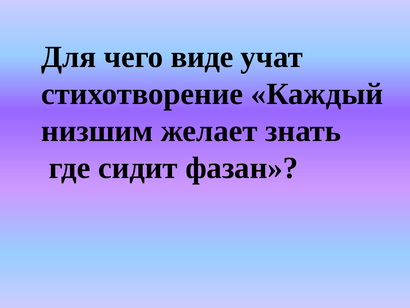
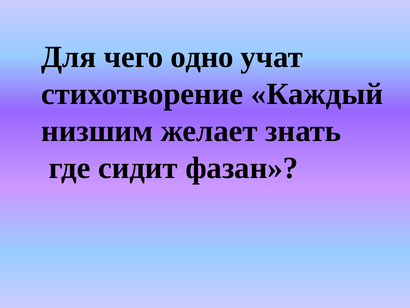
виде: виде -> одно
